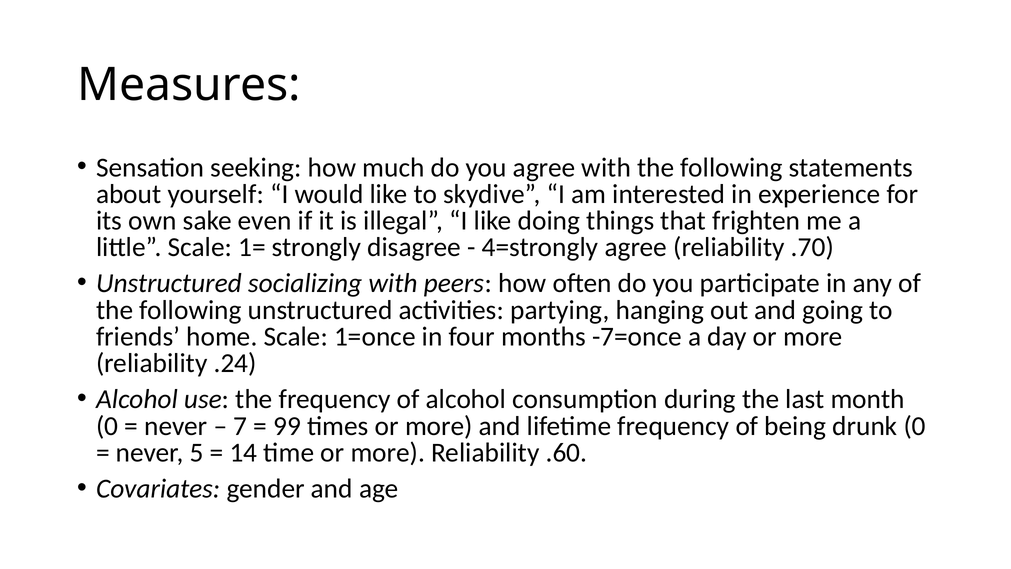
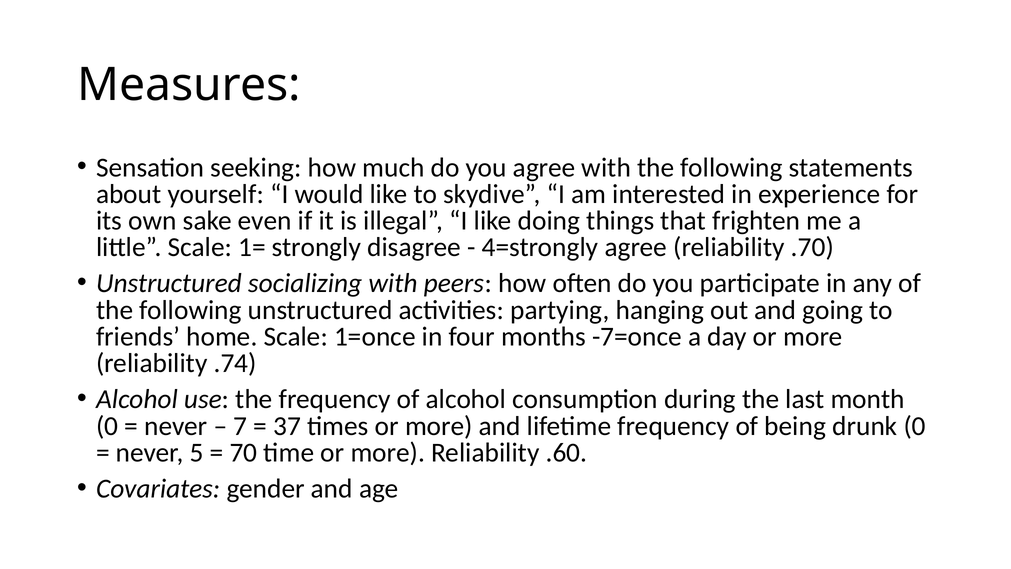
.24: .24 -> .74
99: 99 -> 37
14: 14 -> 70
